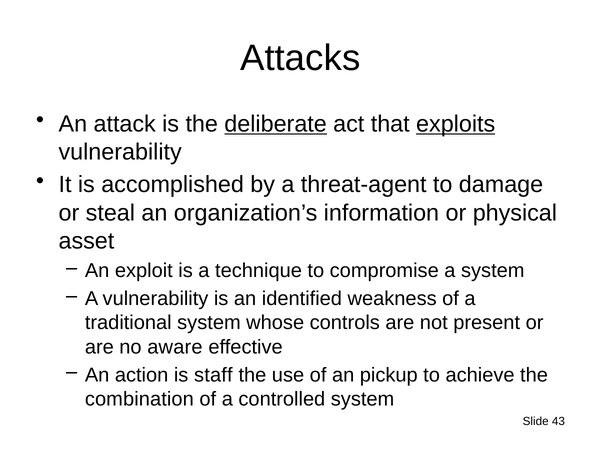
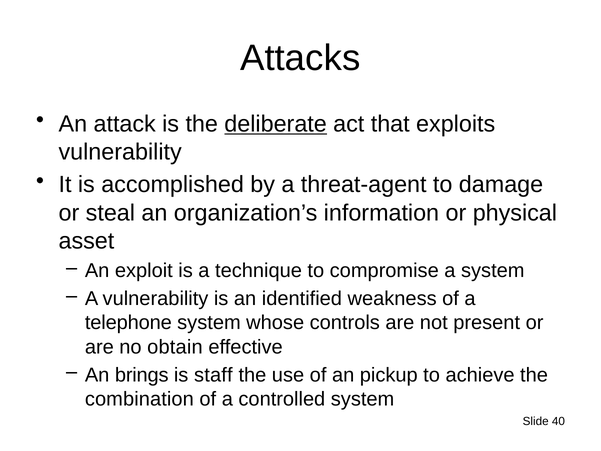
exploits underline: present -> none
traditional: traditional -> telephone
aware: aware -> obtain
action: action -> brings
43: 43 -> 40
